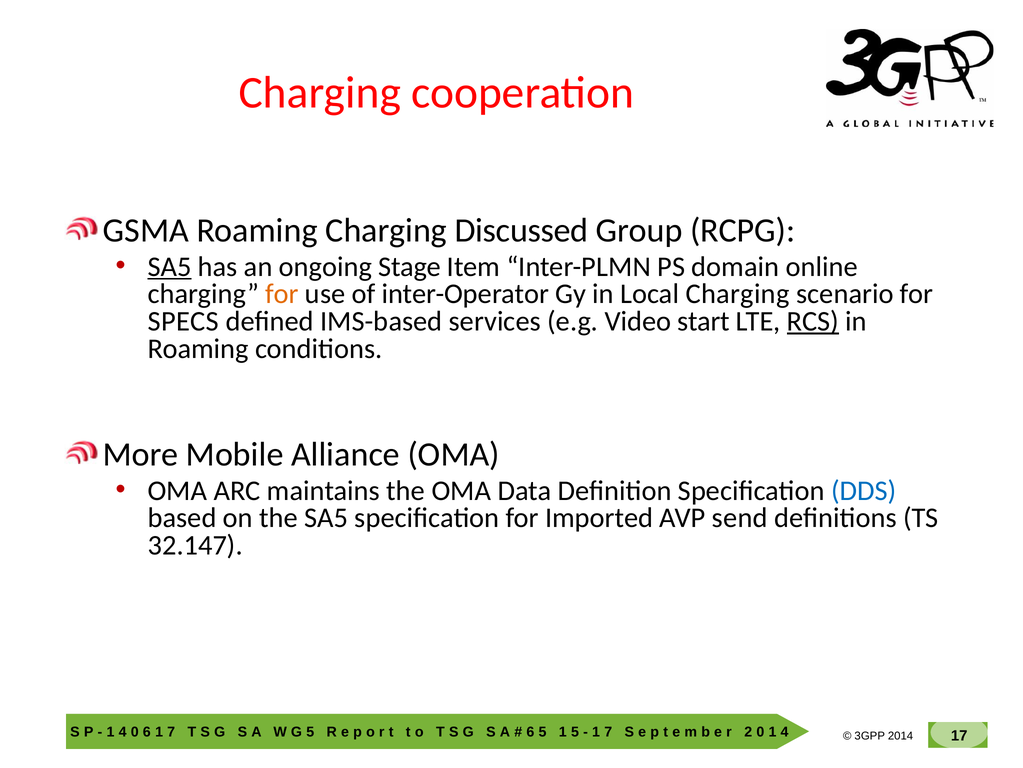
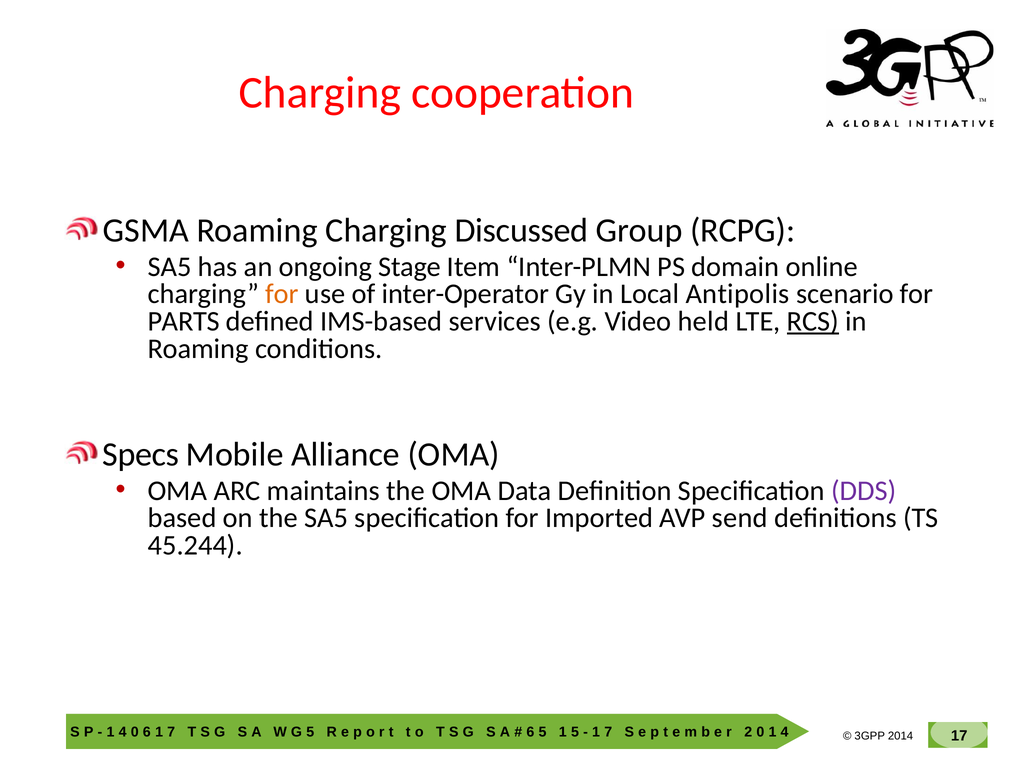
SA5 at (170, 266) underline: present -> none
Local Charging: Charging -> Antipolis
SPECS: SPECS -> PARTS
start: start -> held
More: More -> Specs
DDS colour: blue -> purple
32.147: 32.147 -> 45.244
